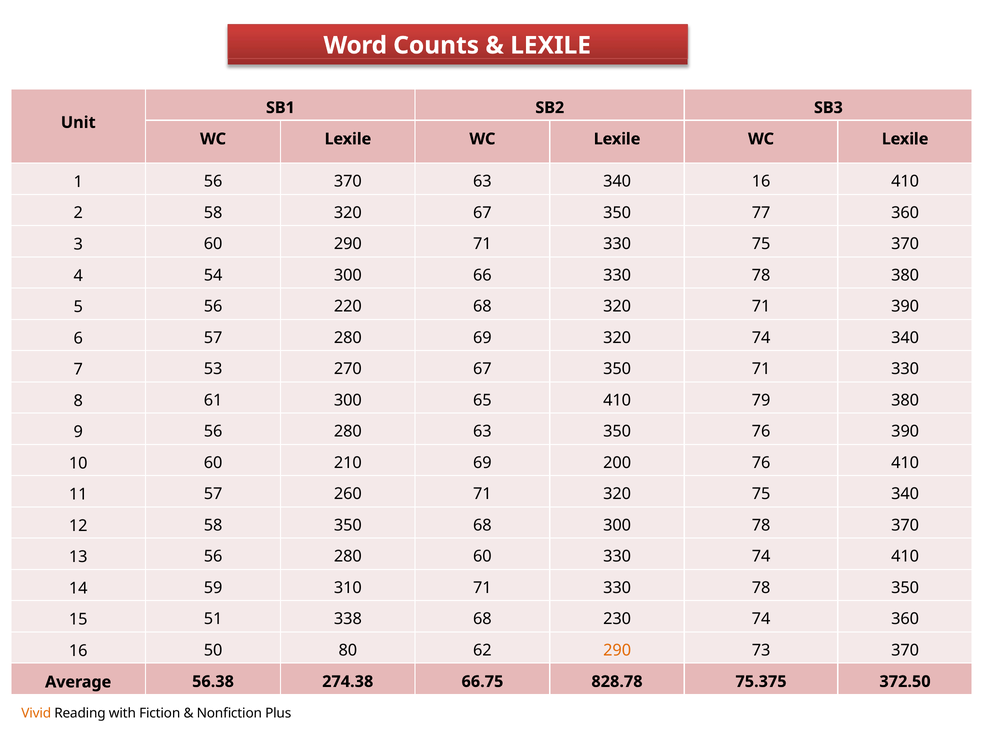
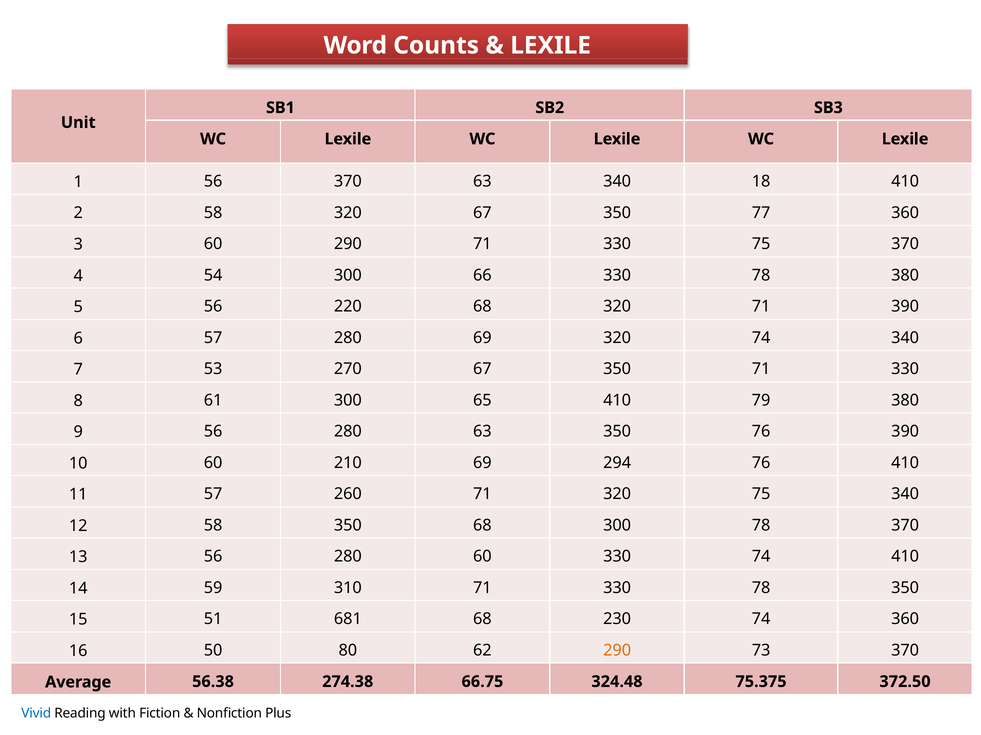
340 16: 16 -> 18
200: 200 -> 294
338: 338 -> 681
828.78: 828.78 -> 324.48
Vivid colour: orange -> blue
